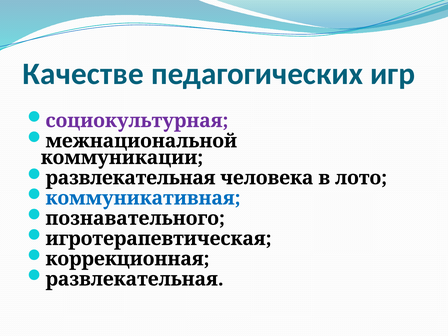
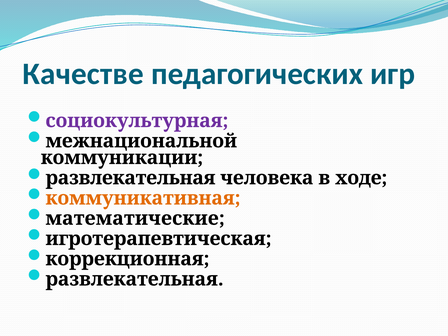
лото: лото -> ходе
коммуникативная colour: blue -> orange
познавательного: познавательного -> математические
